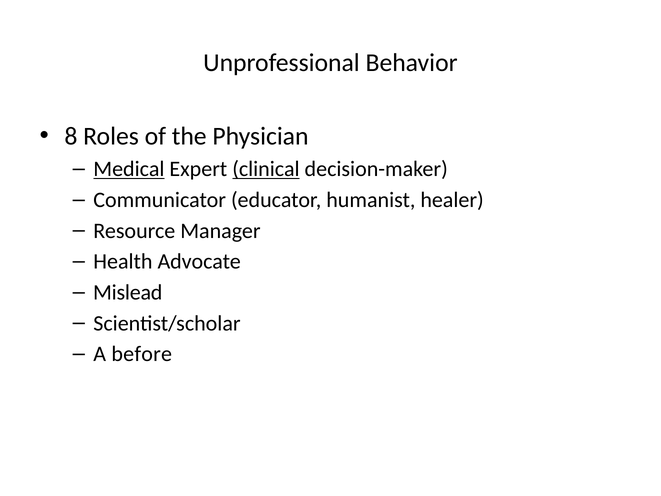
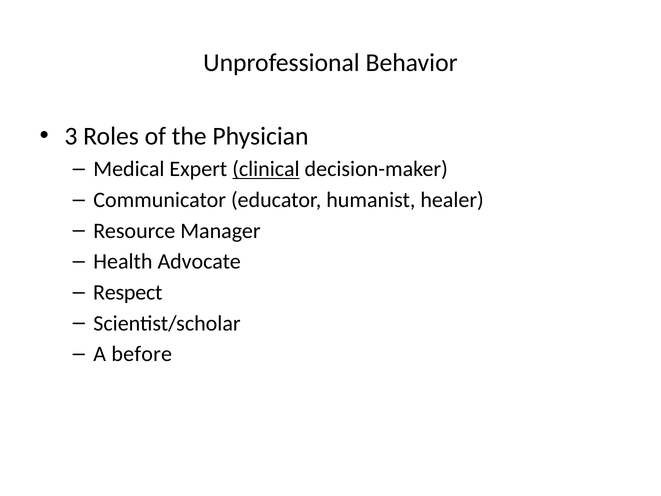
8: 8 -> 3
Medical underline: present -> none
Mislead: Mislead -> Respect
